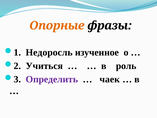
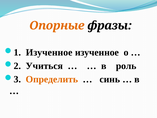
Недоросль at (49, 52): Недоросль -> Изученное
Определить colour: purple -> orange
чаек: чаек -> синь
